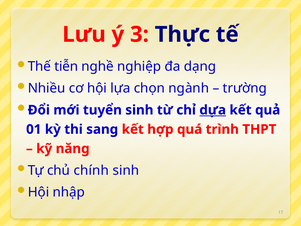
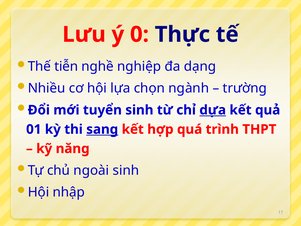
3: 3 -> 0
sang underline: none -> present
chính: chính -> ngoài
